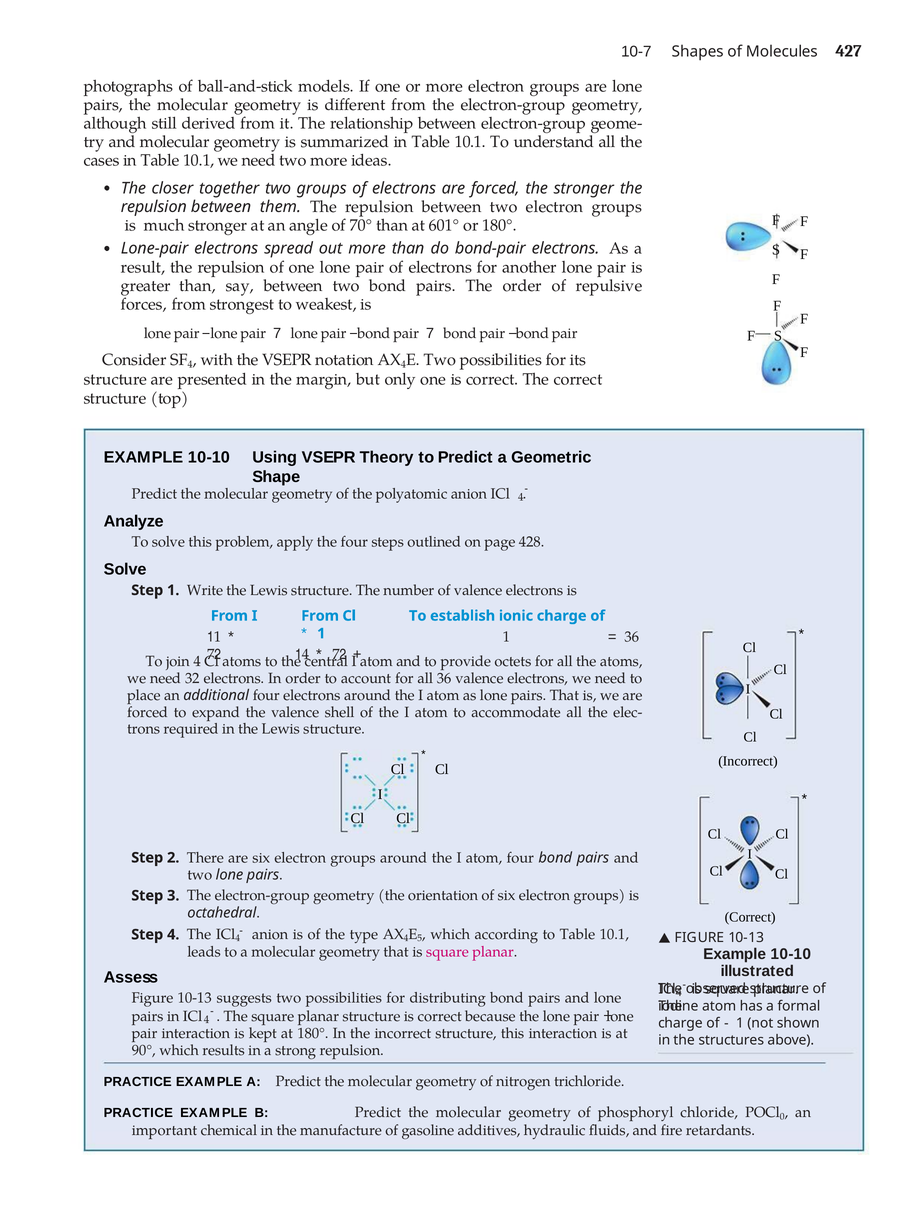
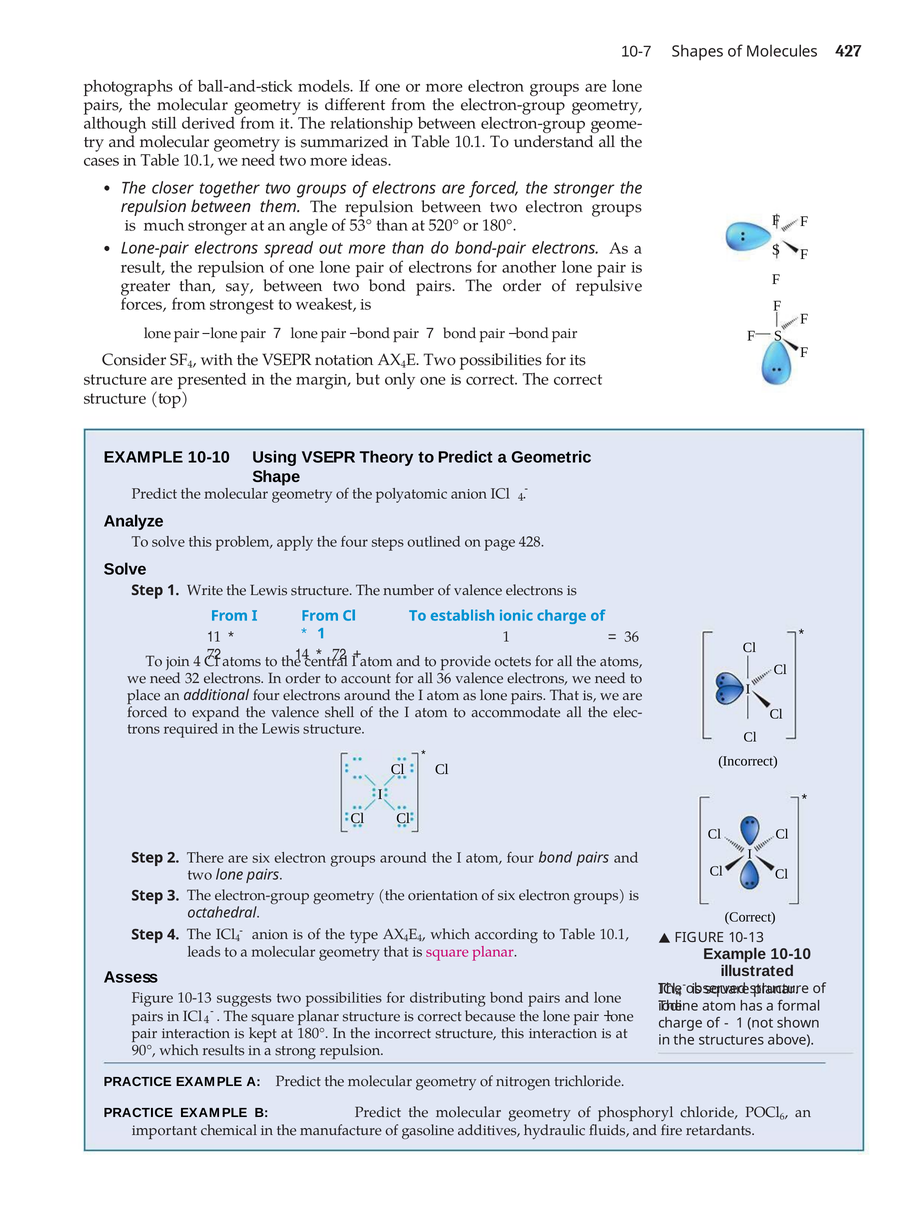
70°: 70° -> 53°
601°: 601° -> 520°
5 at (420, 938): 5 -> 4
0: 0 -> 6
